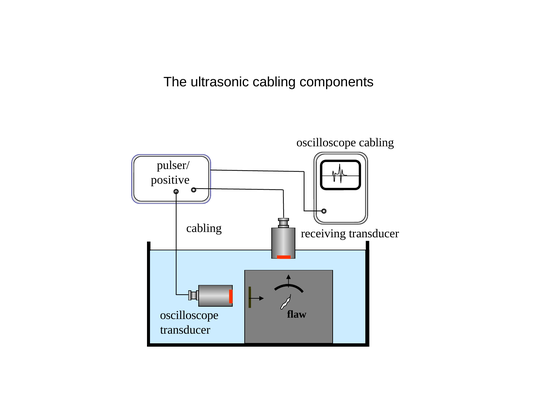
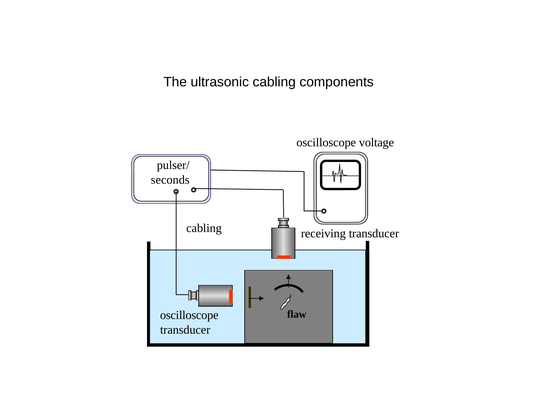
oscilloscope cabling: cabling -> voltage
positive: positive -> seconds
